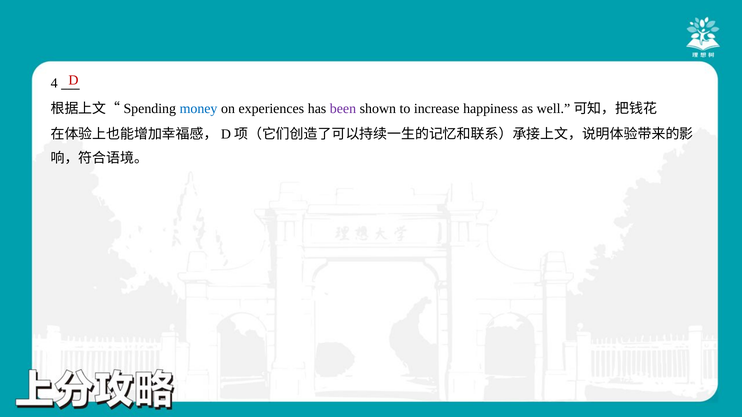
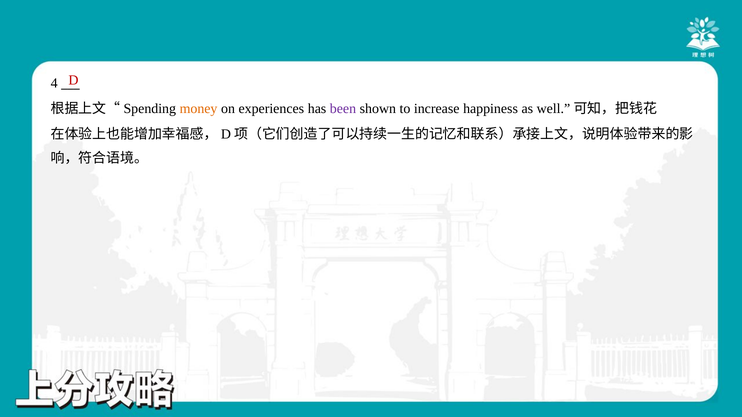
money colour: blue -> orange
